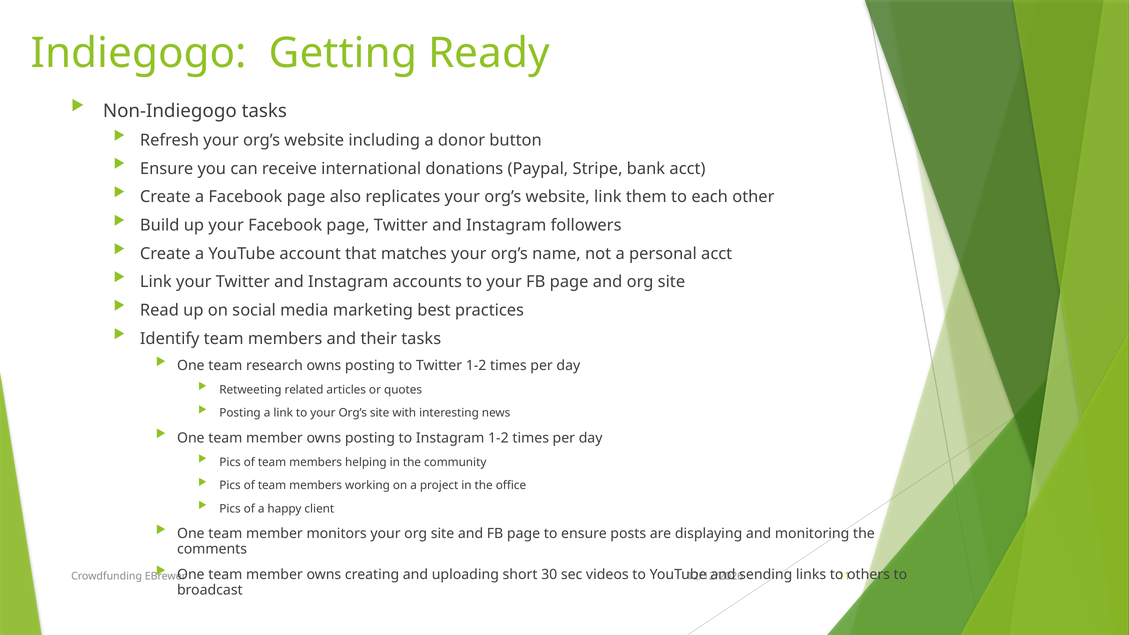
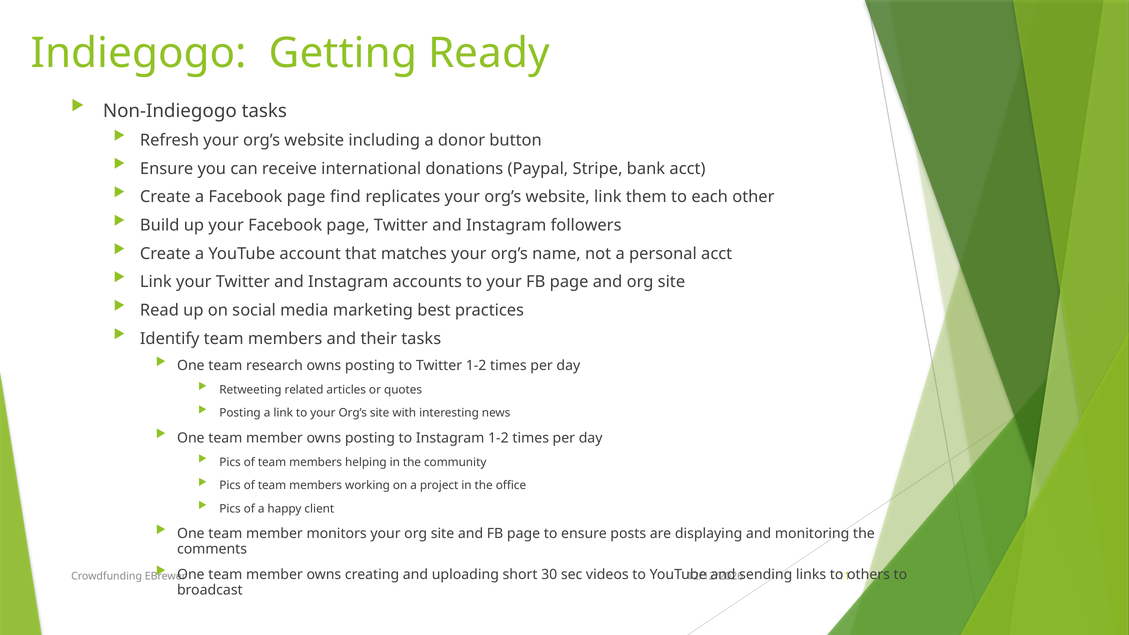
also: also -> find
